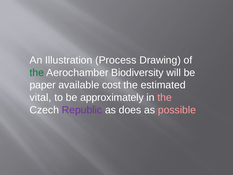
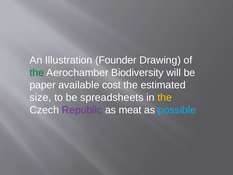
Process: Process -> Founder
vital: vital -> size
approximately: approximately -> spreadsheets
the at (165, 97) colour: pink -> yellow
does: does -> meat
possible colour: pink -> light blue
